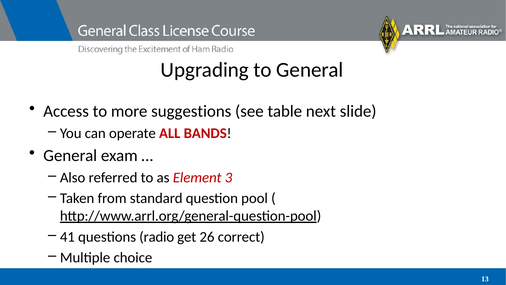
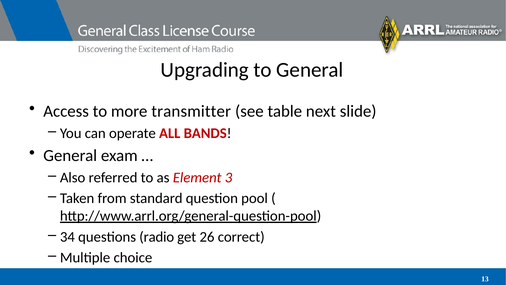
suggestions: suggestions -> transmitter
41: 41 -> 34
